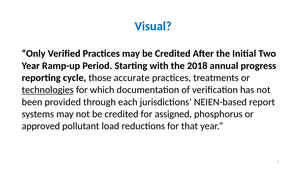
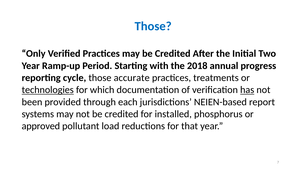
Visual at (153, 26): Visual -> Those
has underline: none -> present
assigned: assigned -> installed
